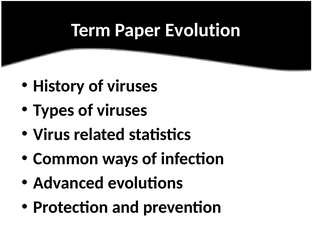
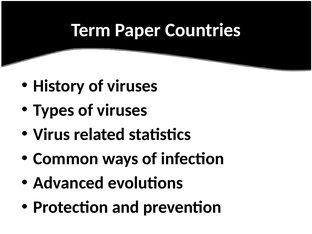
Evolution: Evolution -> Countries
